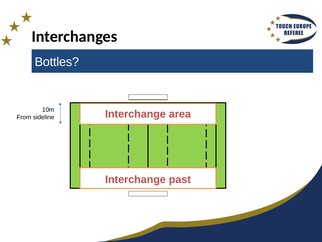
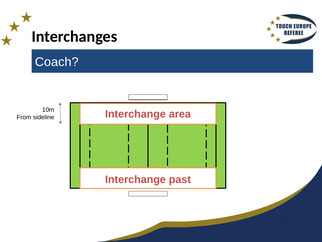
Bottles: Bottles -> Coach
